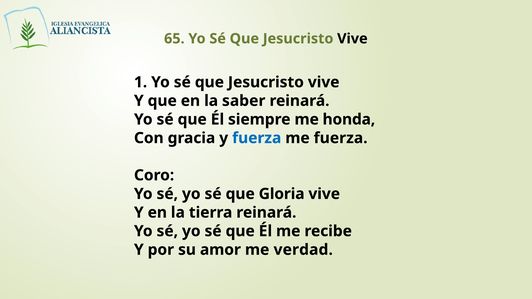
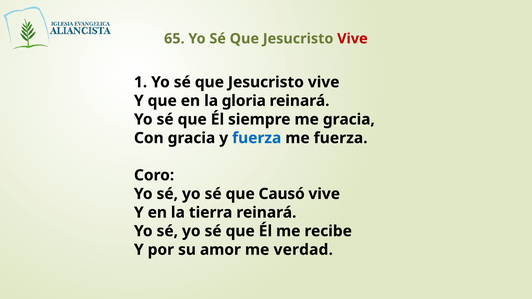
Vive at (352, 39) colour: black -> red
saber: saber -> gloria
me honda: honda -> gracia
Gloria: Gloria -> Causó
